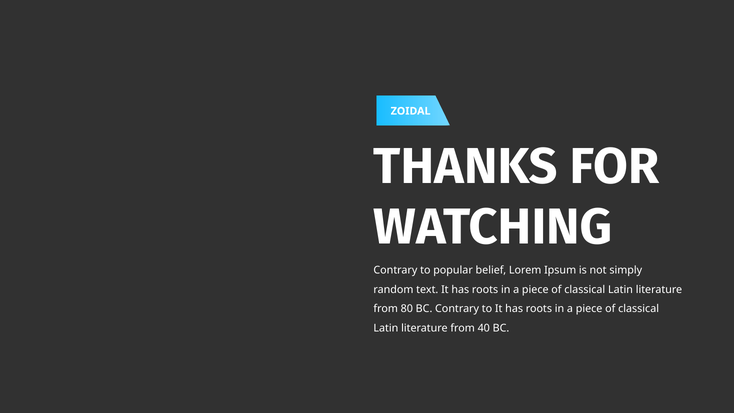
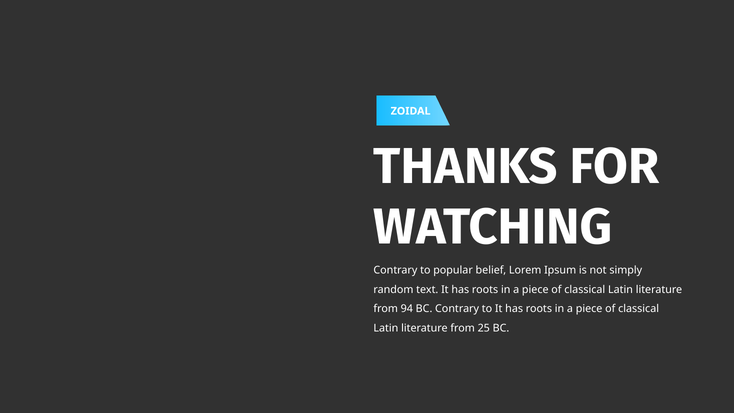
80: 80 -> 94
40: 40 -> 25
